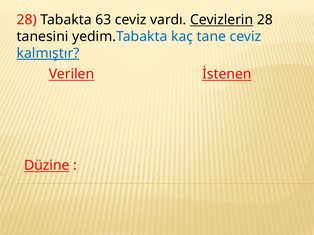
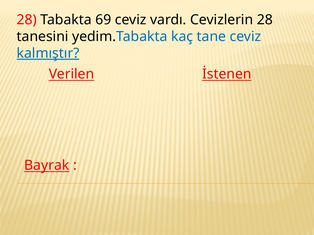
63: 63 -> 69
Cevizlerin underline: present -> none
Düzine: Düzine -> Bayrak
